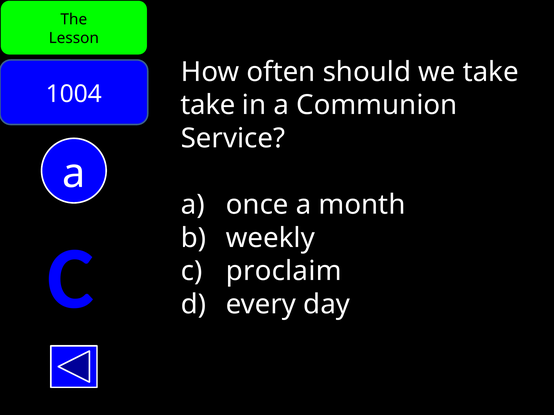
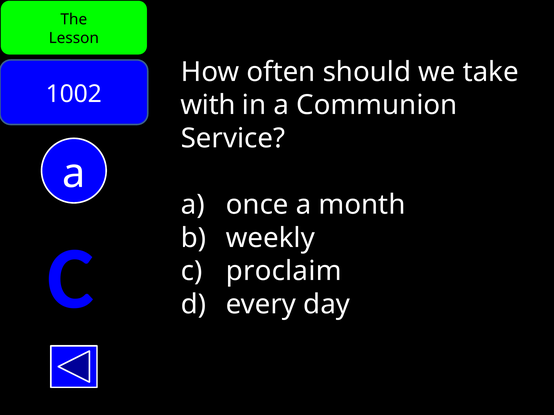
1004: 1004 -> 1002
take at (208, 105): take -> with
